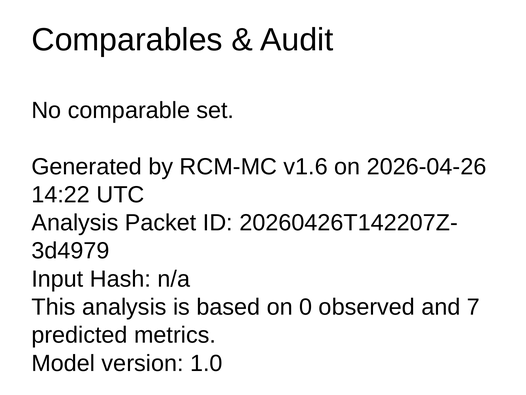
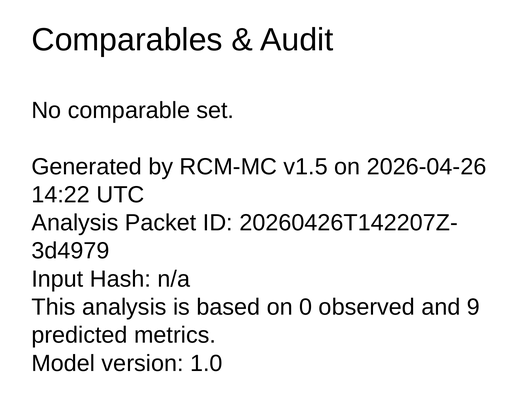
v1.6: v1.6 -> v1.5
7: 7 -> 9
